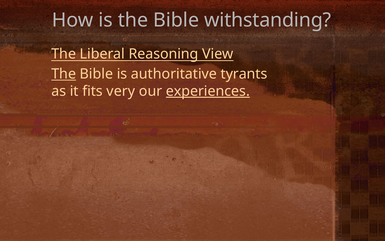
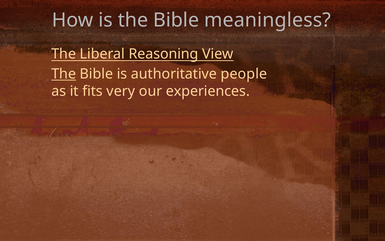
withstanding: withstanding -> meaningless
tyrants: tyrants -> people
experiences underline: present -> none
